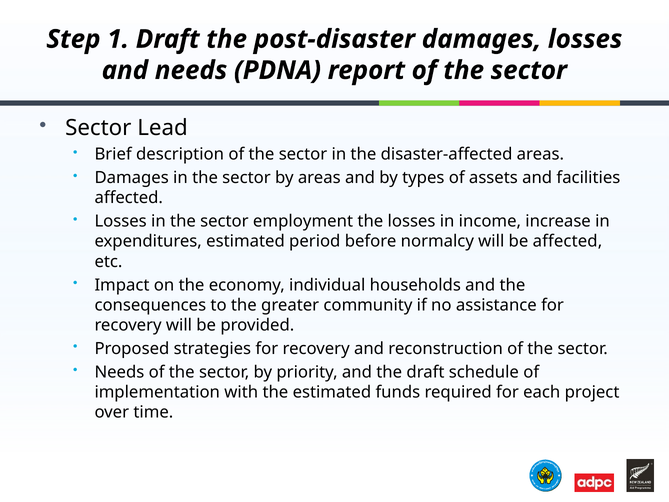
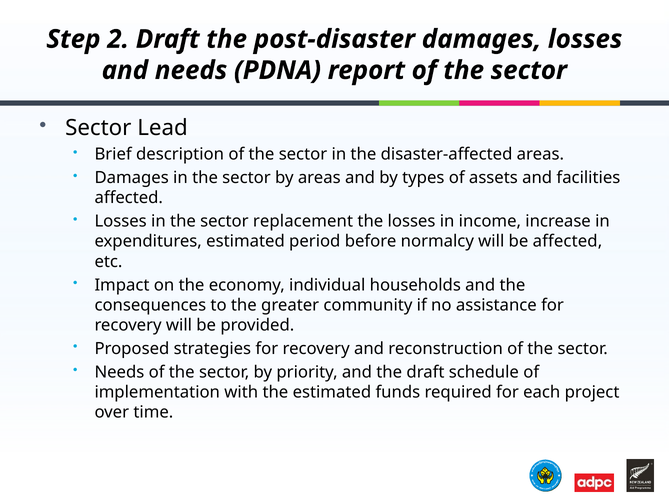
1: 1 -> 2
employment: employment -> replacement
